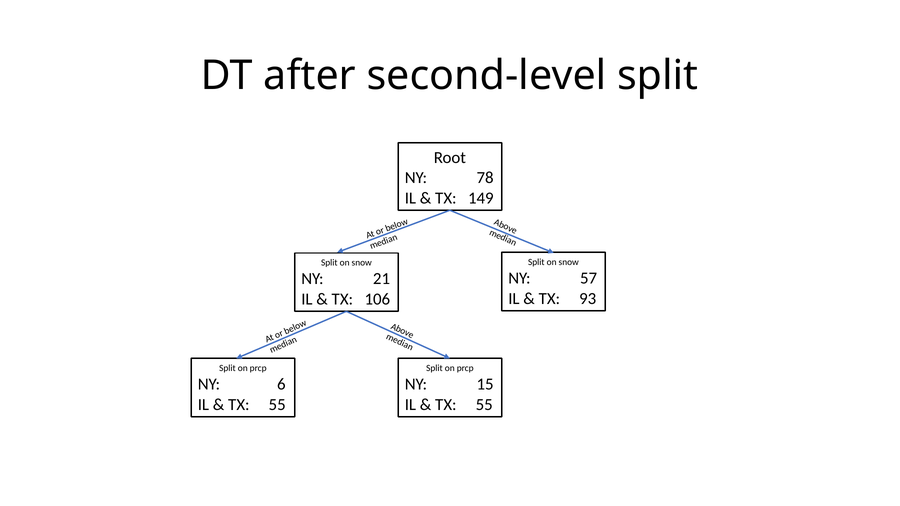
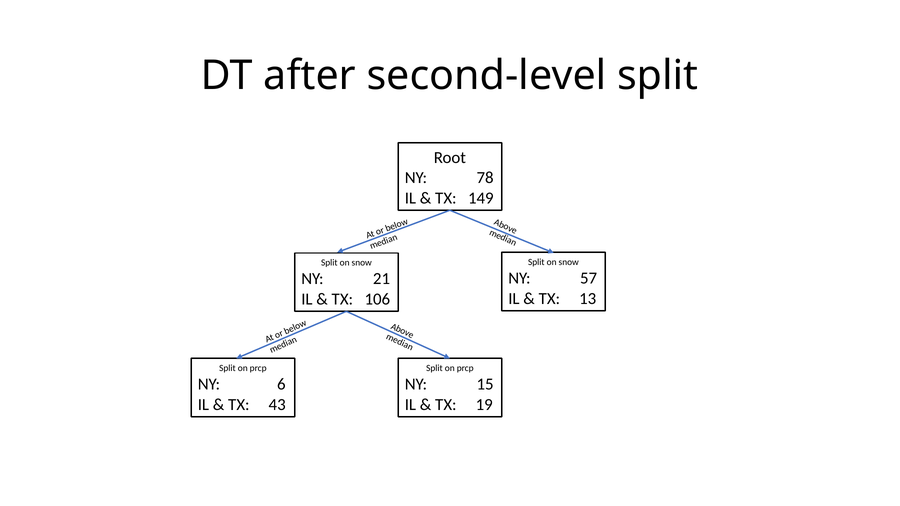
93: 93 -> 13
55 at (277, 405): 55 -> 43
55 at (484, 405): 55 -> 19
